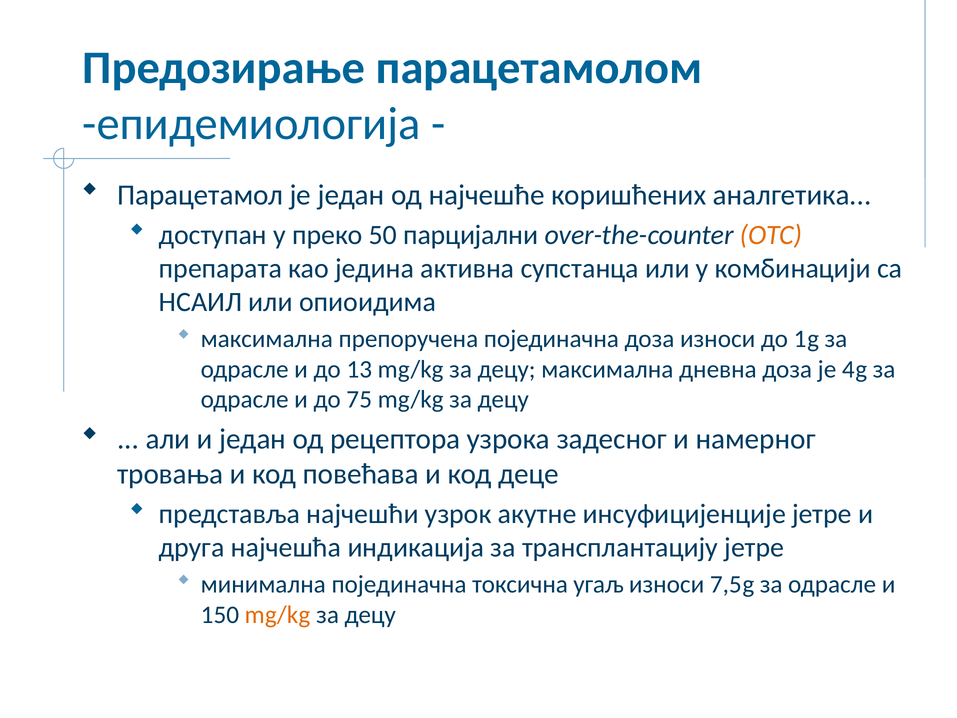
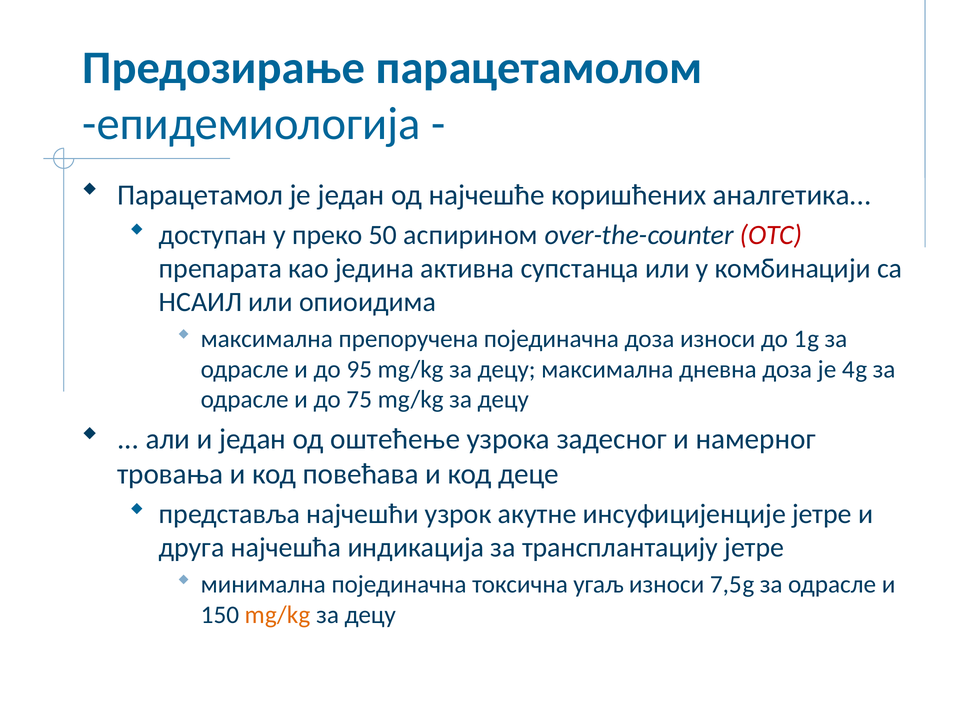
парцијални: парцијални -> аспирином
OTC colour: orange -> red
13: 13 -> 95
рецептора: рецептора -> оштећење
